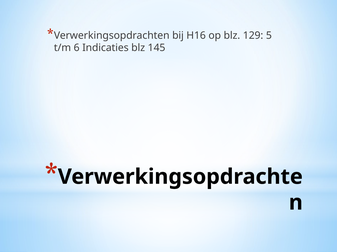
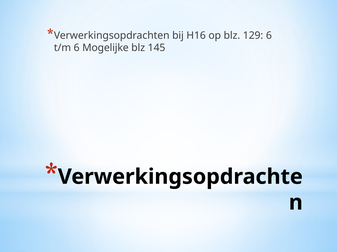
129 5: 5 -> 6
Indicaties: Indicaties -> Mogelijke
